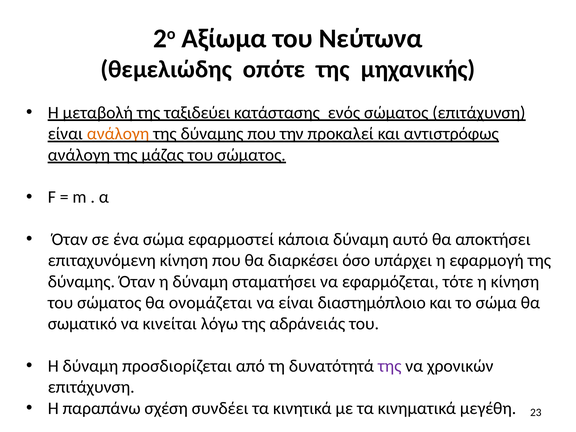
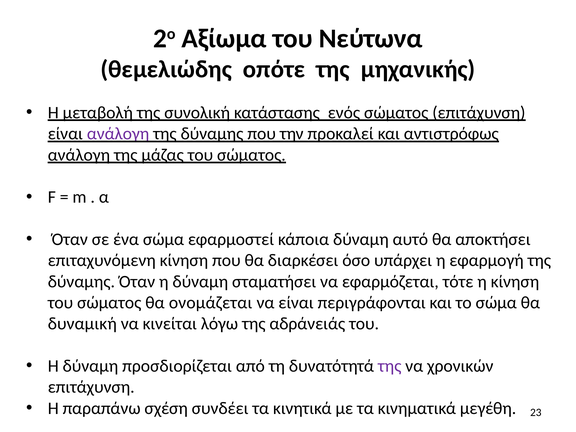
ταξιδεύει: ταξιδεύει -> συνολική
ανάλογη at (118, 134) colour: orange -> purple
διαστημόπλοιο: διαστημόπλοιο -> περιγράφονται
σωματικό: σωματικό -> δυναμική
